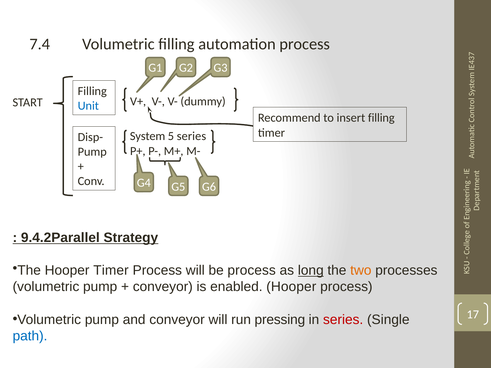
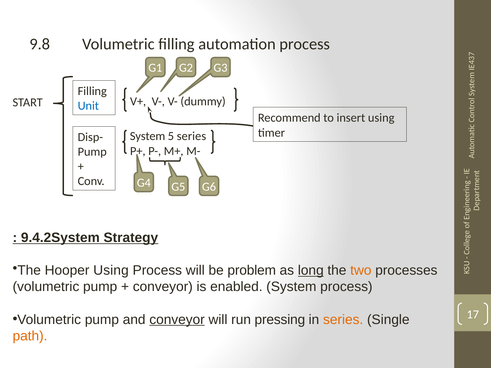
7.4: 7.4 -> 9.8
insert filling: filling -> using
9.4.2Parallel: 9.4.2Parallel -> 9.4.2System
Hooper Timer: Timer -> Using
be process: process -> problem
enabled Hooper: Hooper -> System
conveyor at (177, 320) underline: none -> present
series at (343, 320) colour: red -> orange
path colour: blue -> orange
